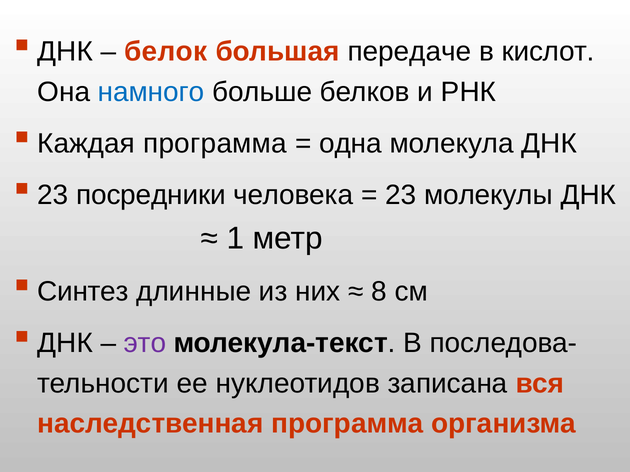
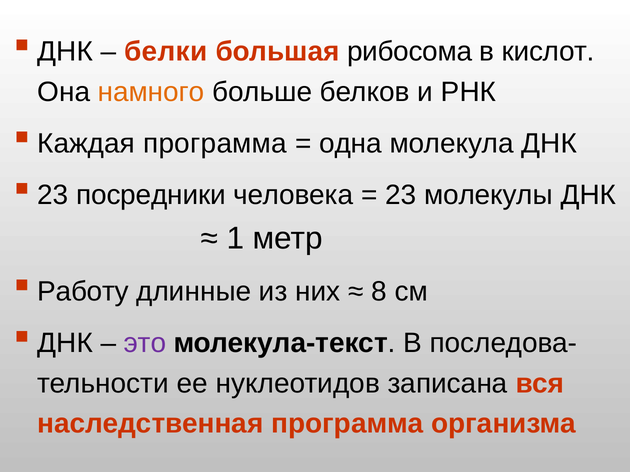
белок: белок -> белки
передаче: передаче -> рибосома
намного colour: blue -> orange
Синтез: Синтез -> Работу
